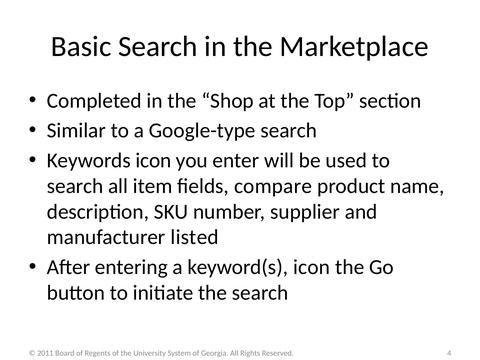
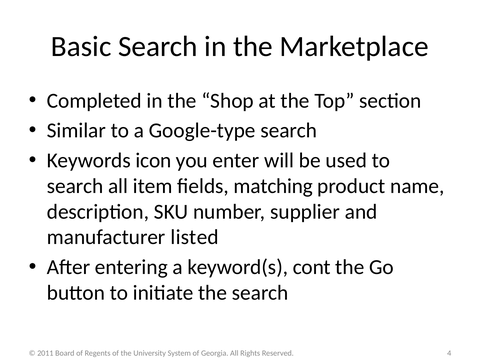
compare: compare -> matching
keyword(s icon: icon -> cont
